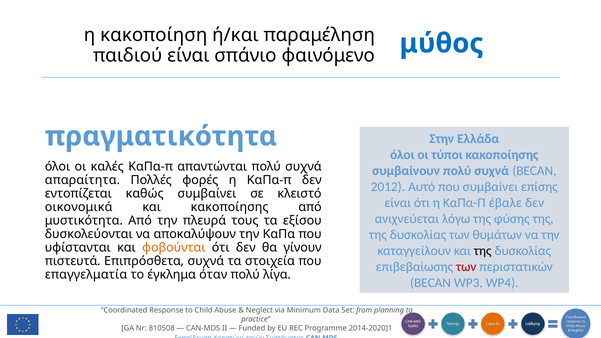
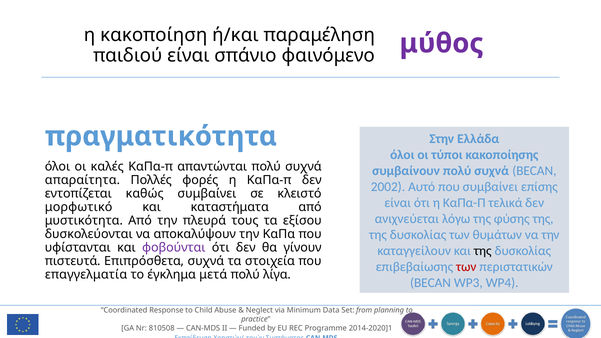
μύθος colour: blue -> purple
2012: 2012 -> 2002
έβαλε: έβαλε -> τελικά
οικονομικά: οικονομικά -> μορφωτικό
και κακοποίησης: κακοποίησης -> καταστήματα
φοβούνται colour: orange -> purple
όταν: όταν -> μετά
